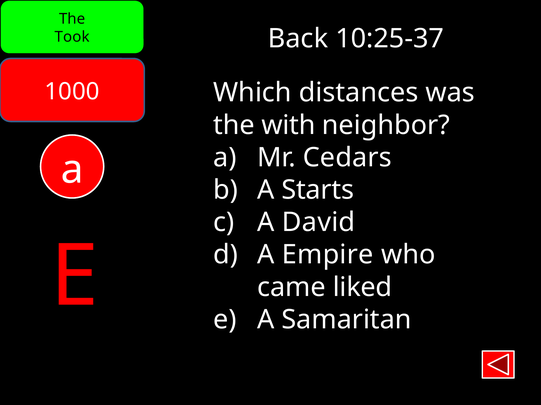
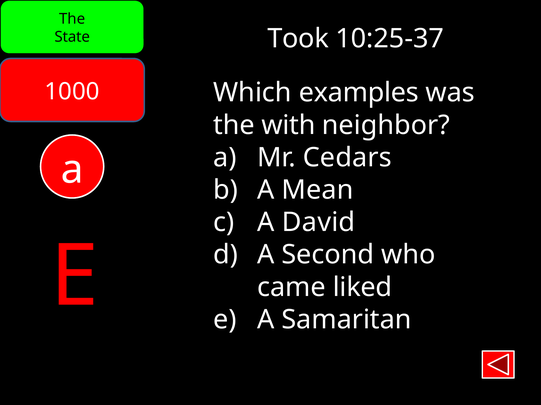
Back: Back -> Took
Took: Took -> State
distances: distances -> examples
Starts: Starts -> Mean
Empire: Empire -> Second
